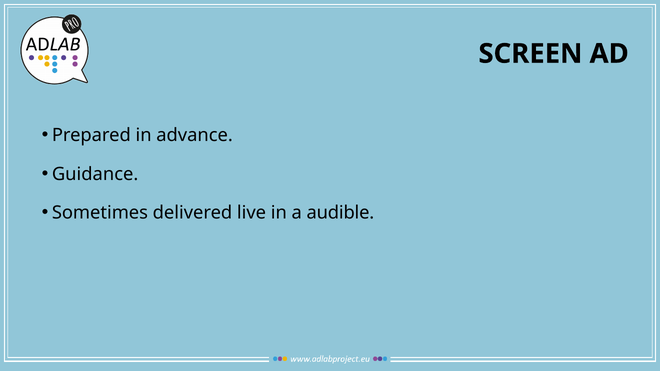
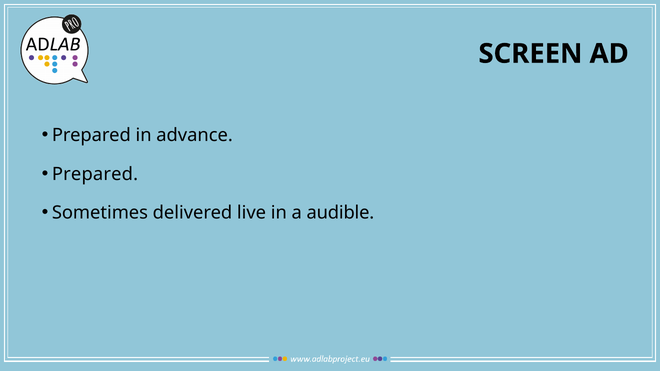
Guidance at (95, 174): Guidance -> Prepared
